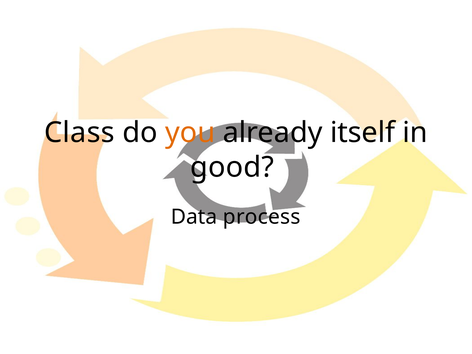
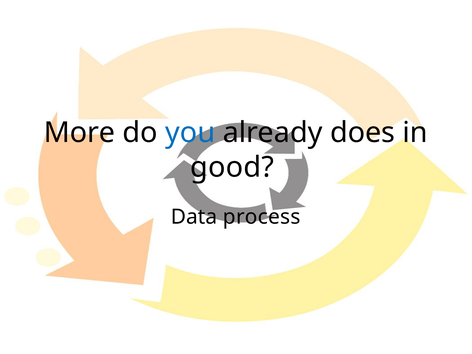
Class: Class -> More
you colour: orange -> blue
itself: itself -> does
